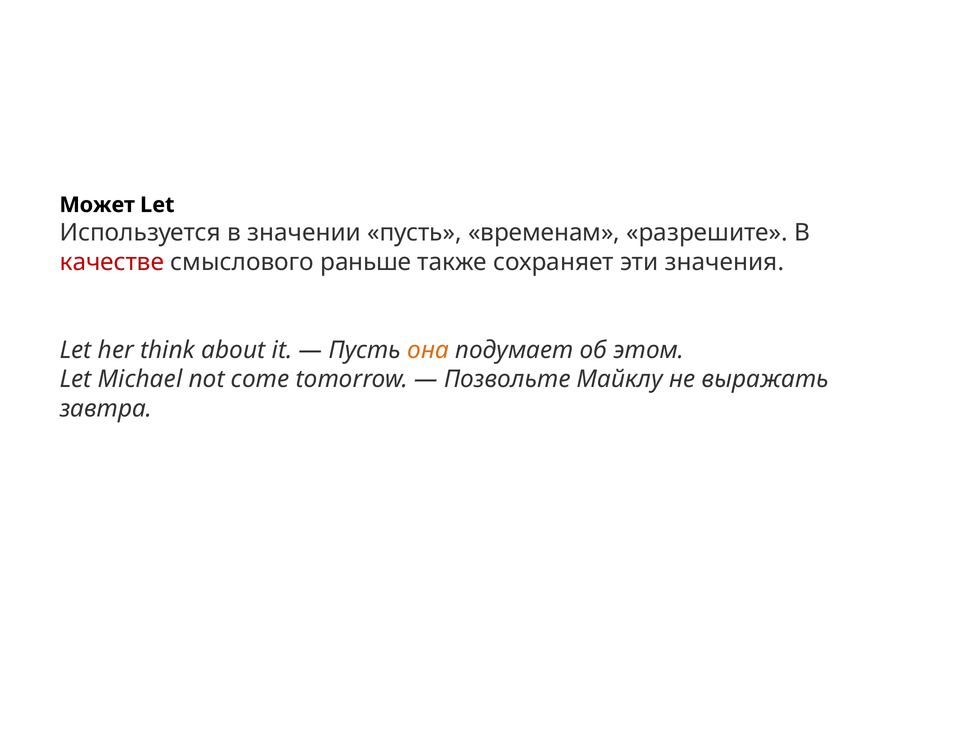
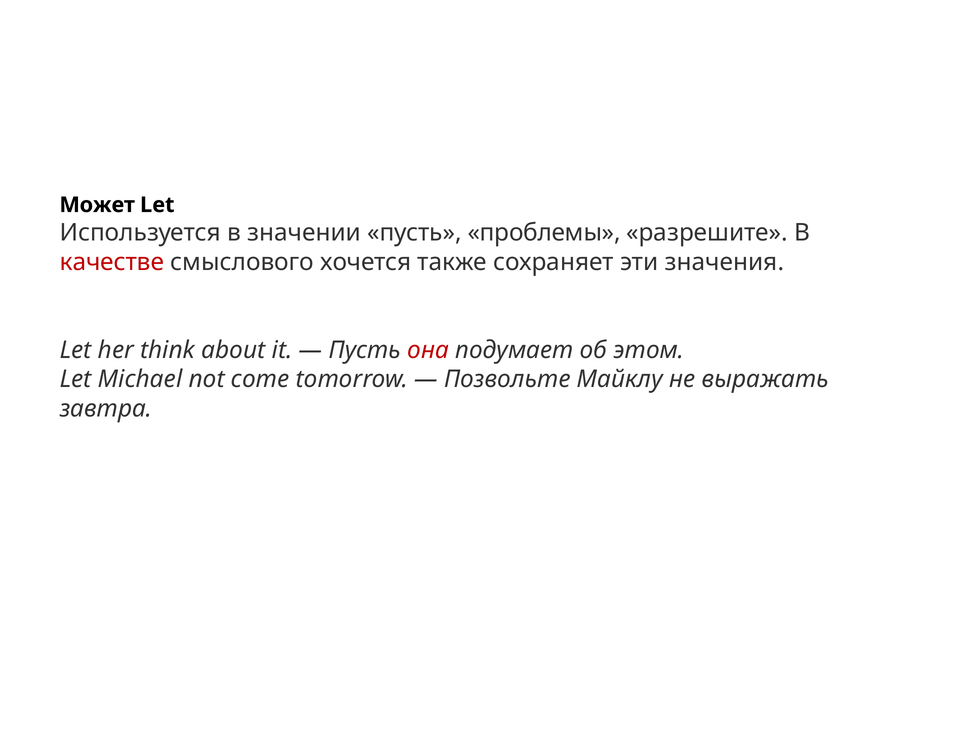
временам: временам -> проблемы
раньше: раньше -> хочется
она colour: orange -> red
